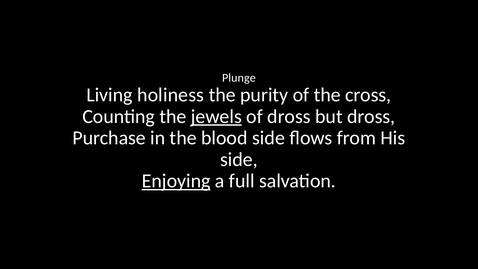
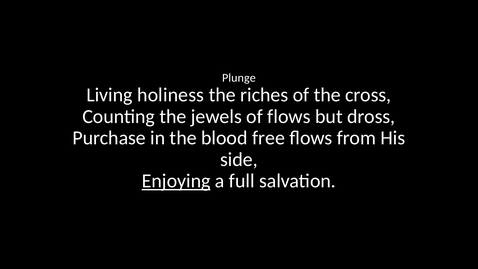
purity: purity -> riches
jewels underline: present -> none
of dross: dross -> flows
blood side: side -> free
